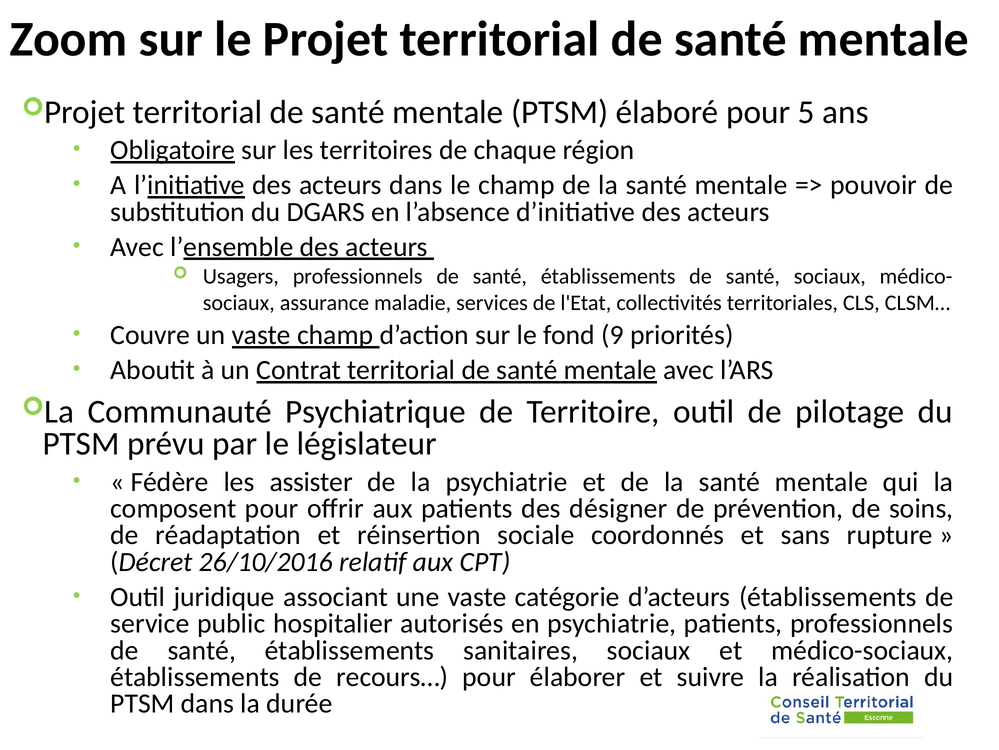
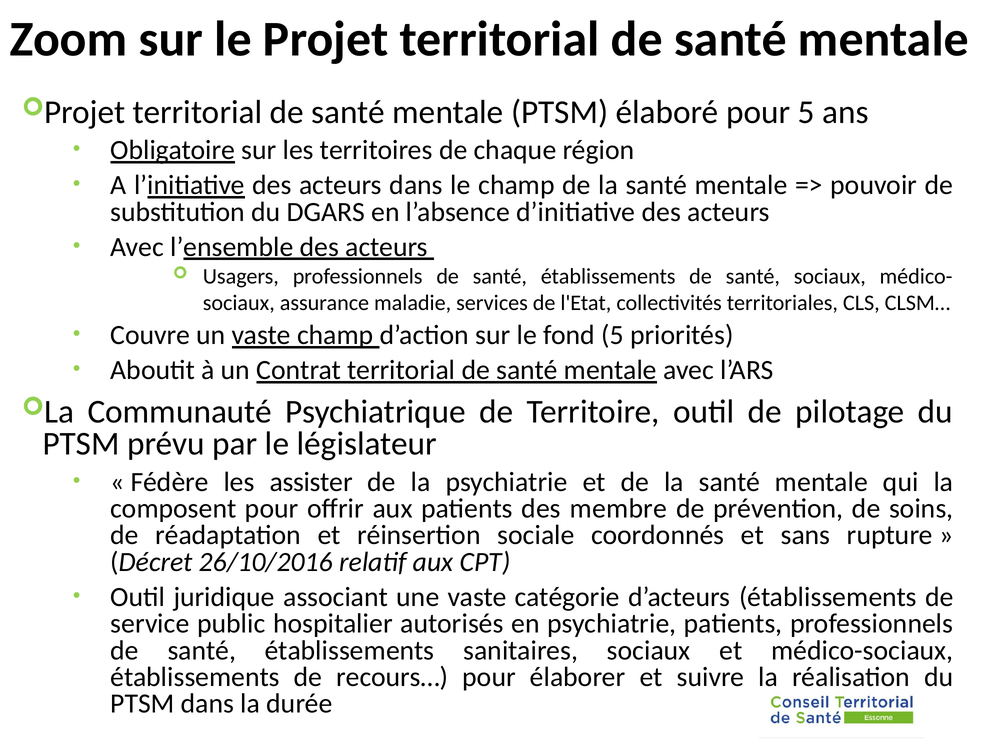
fond 9: 9 -> 5
désigner: désigner -> membre
